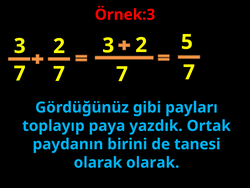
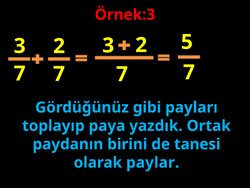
olarak olarak: olarak -> paylar
